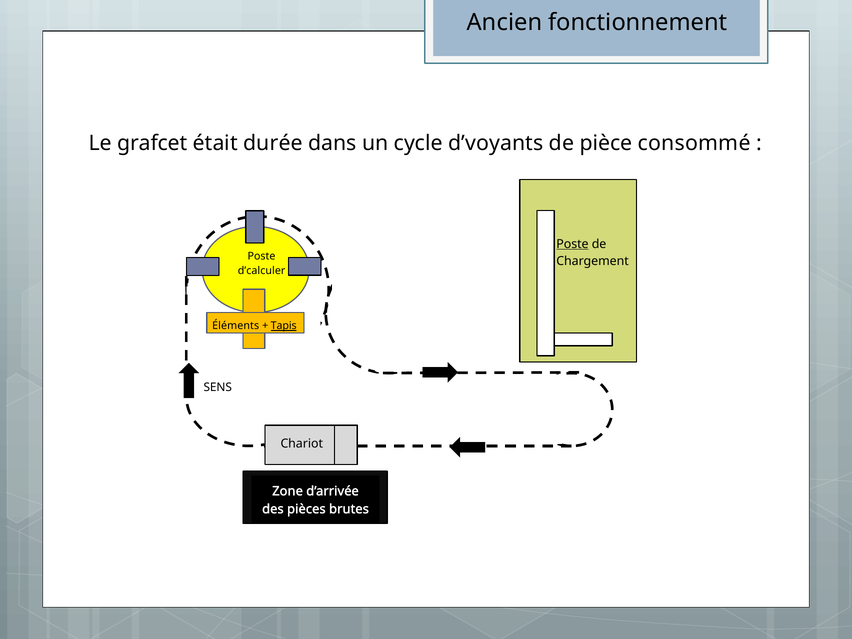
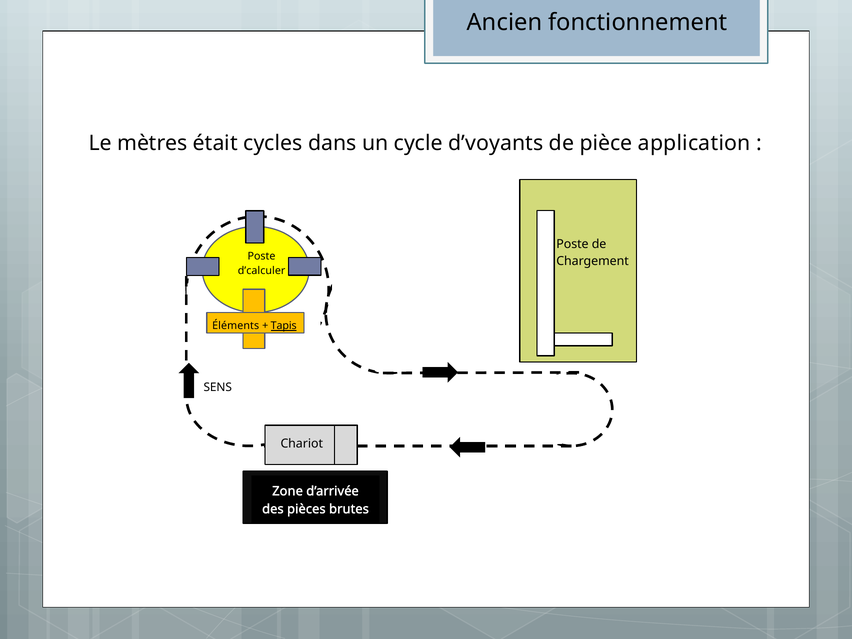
grafcet: grafcet -> mètres
durée: durée -> cycles
consommé: consommé -> application
Poste at (572, 244) underline: present -> none
